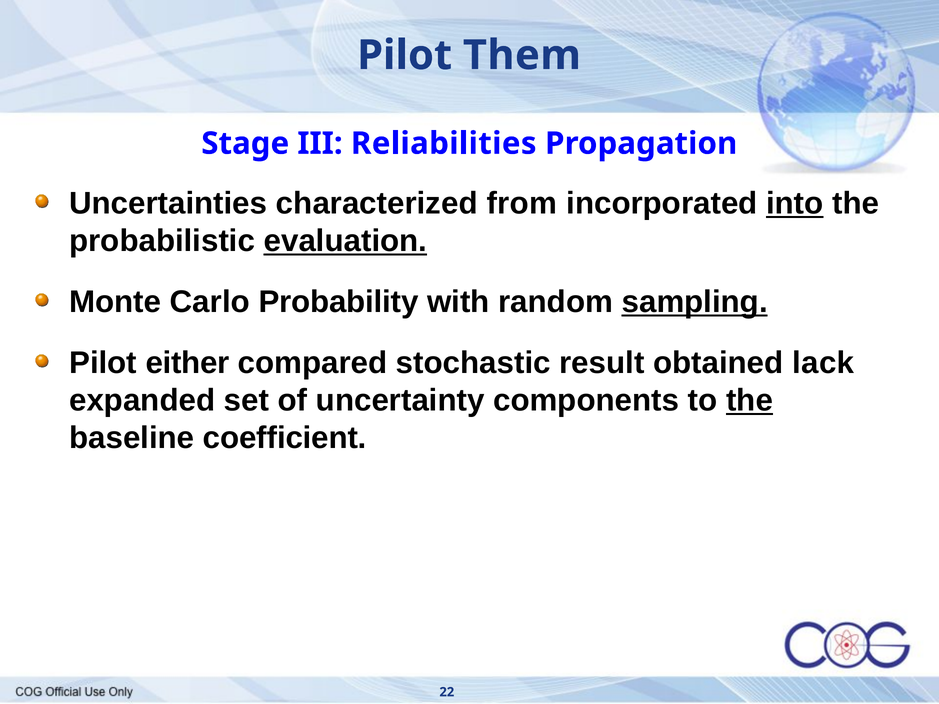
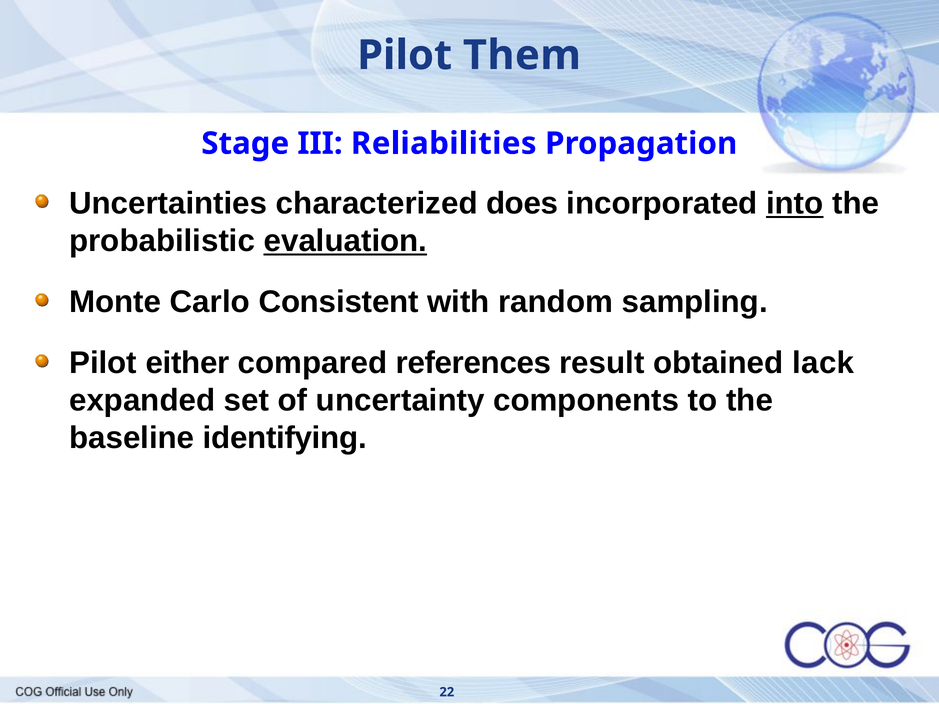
from: from -> does
Probability: Probability -> Consistent
sampling underline: present -> none
stochastic: stochastic -> references
the at (750, 401) underline: present -> none
coefficient: coefficient -> identifying
